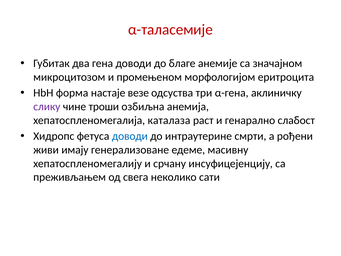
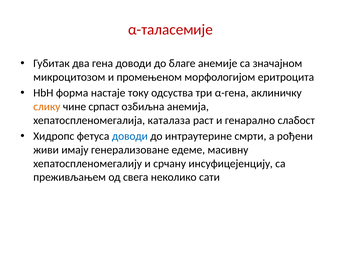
везе: везе -> току
слику colour: purple -> orange
троши: троши -> српаст
